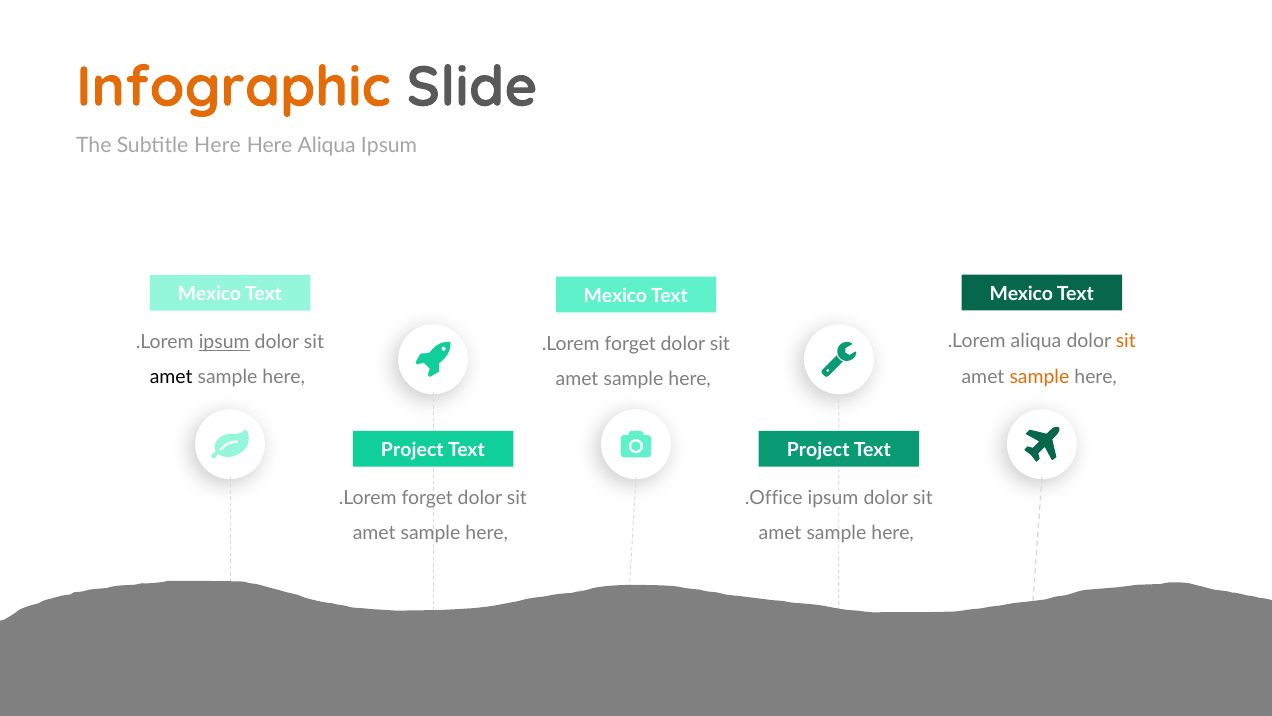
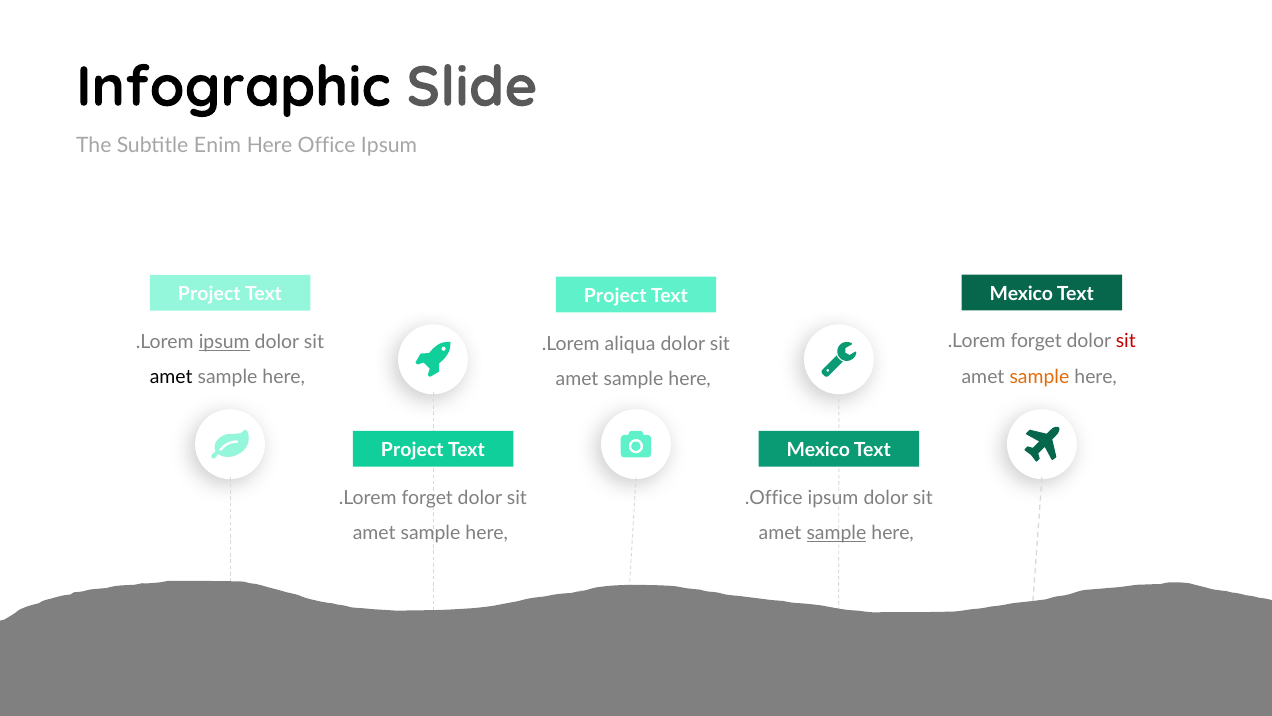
Infographic colour: orange -> black
Subtitle Here: Here -> Enim
Here Aliqua: Aliqua -> Office
Mexico at (209, 294): Mexico -> Project
Mexico at (615, 296): Mexico -> Project
aliqua at (1036, 341): aliqua -> forget
sit at (1126, 341) colour: orange -> red
forget at (630, 344): forget -> aliqua
Project at (818, 450): Project -> Mexico
sample at (836, 533) underline: none -> present
